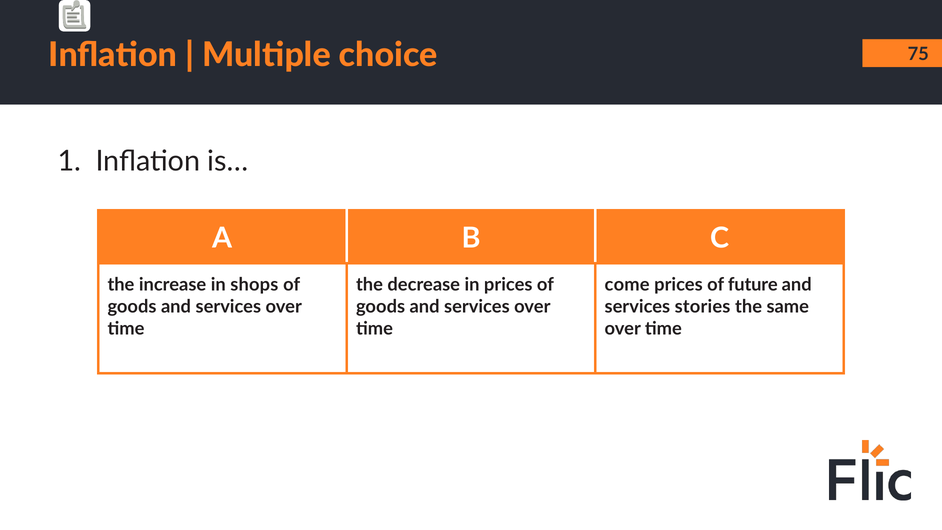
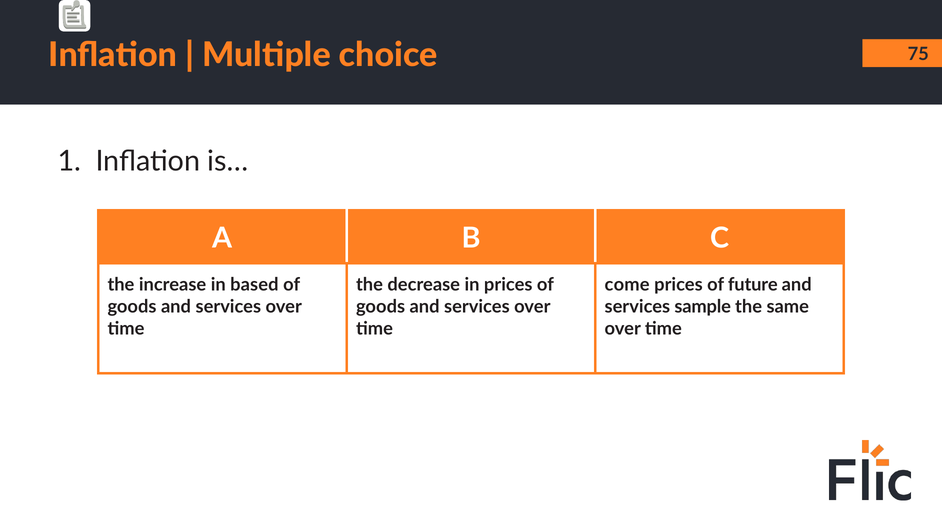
shops: shops -> based
stories: stories -> sample
